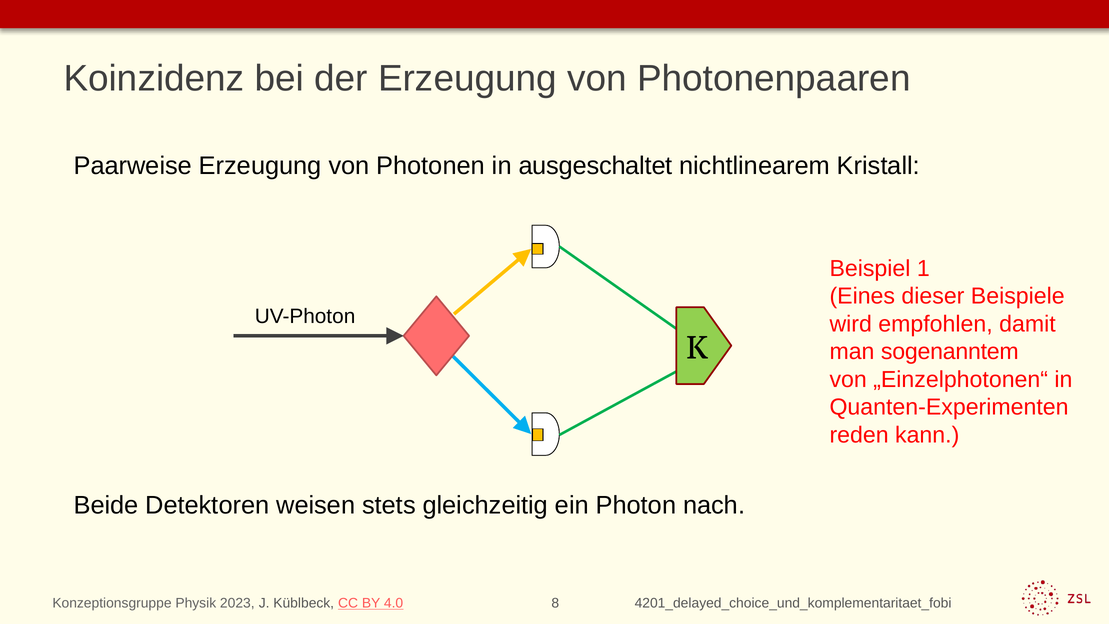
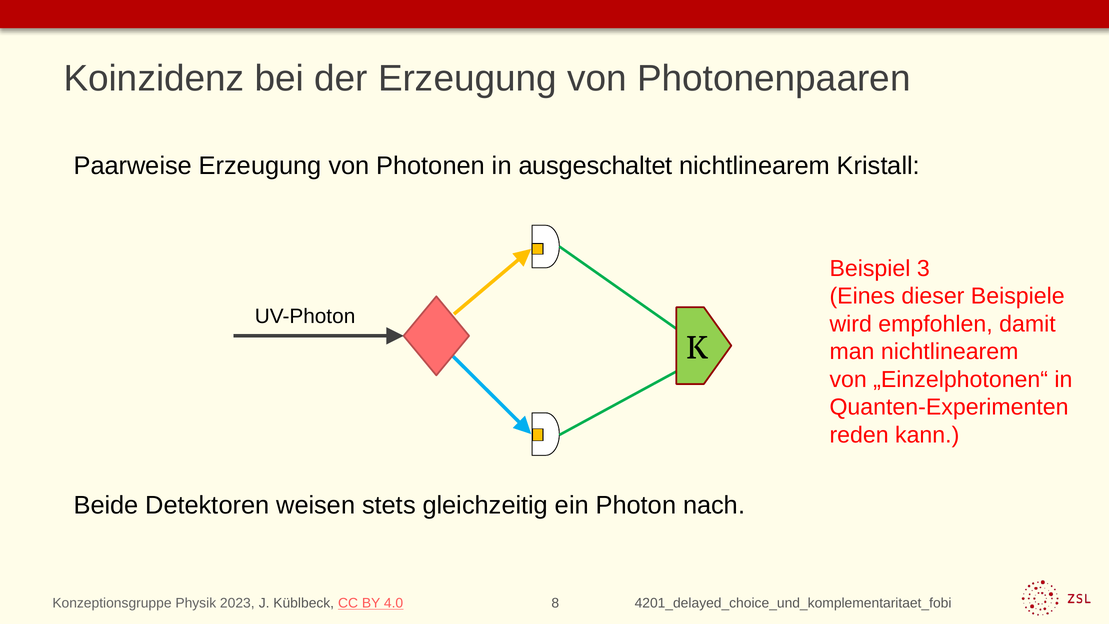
1: 1 -> 3
man sogenanntem: sogenanntem -> nichtlinearem
